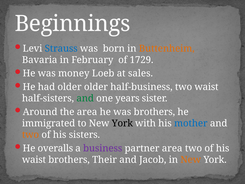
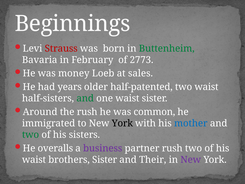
Strauss colour: blue -> red
Buttenheim colour: orange -> green
1729: 1729 -> 2773
had older: older -> years
half-business: half-business -> half-patented
one years: years -> waist
the area: area -> rush
was brothers: brothers -> common
two at (31, 135) colour: orange -> green
partner area: area -> rush
brothers Their: Their -> Sister
Jacob: Jacob -> Their
New at (191, 160) colour: orange -> purple
